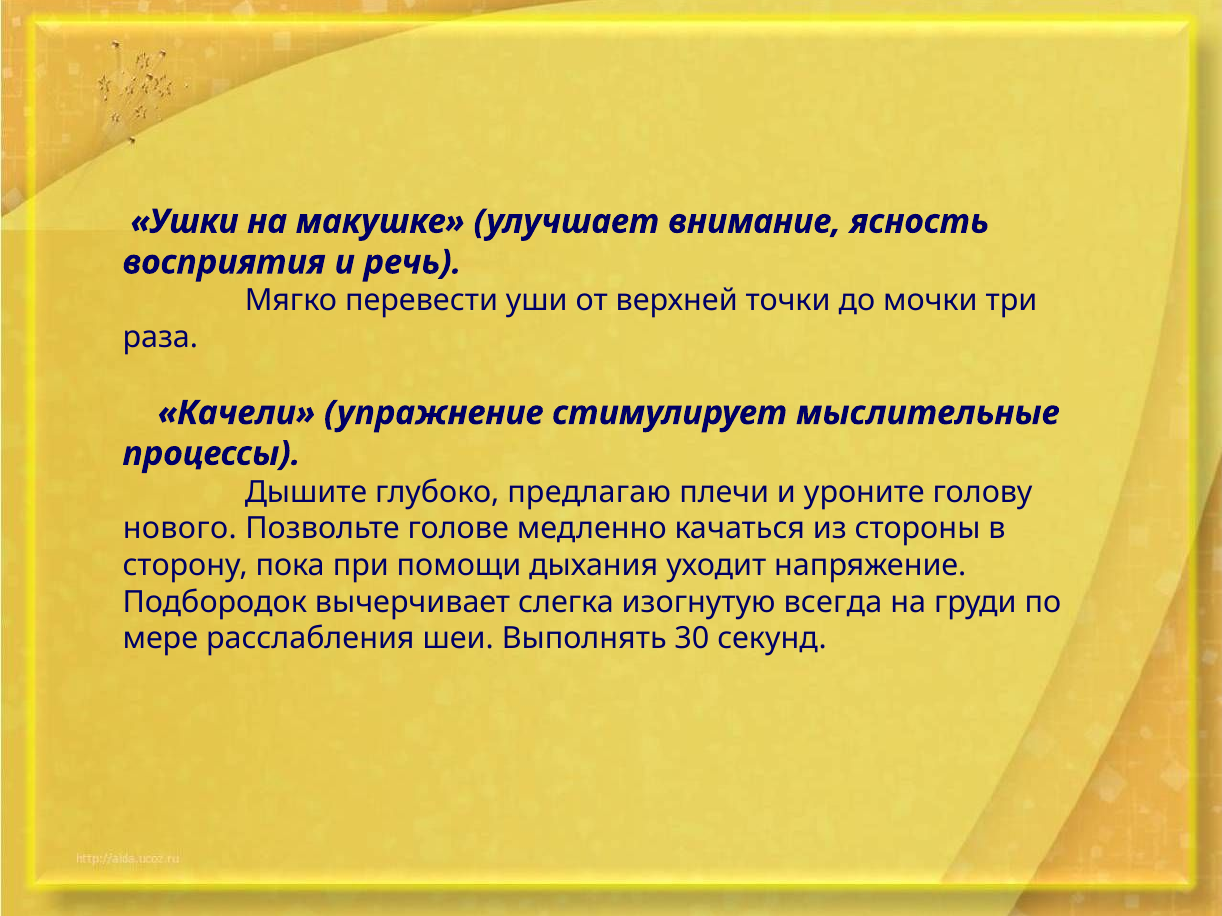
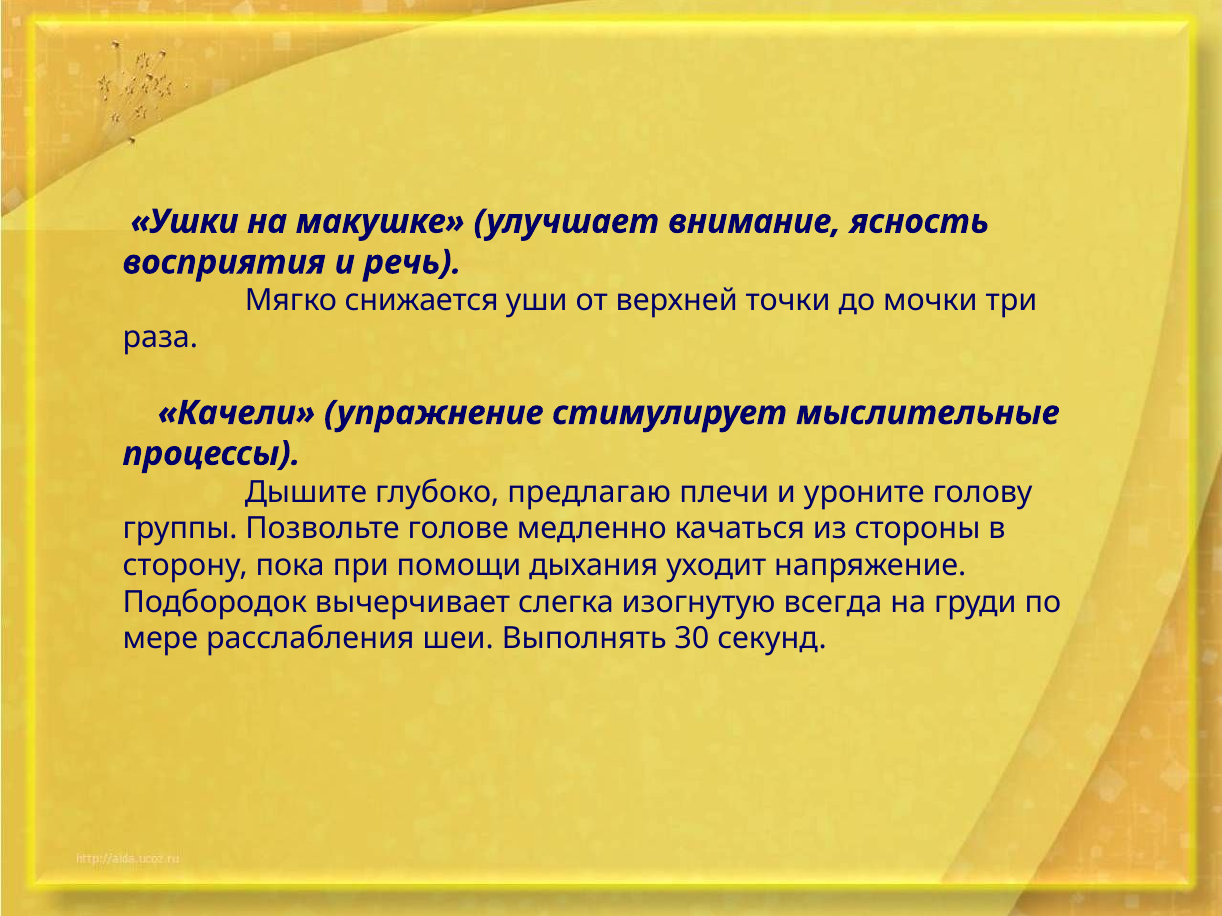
перевести: перевести -> снижается
нового: нового -> группы
